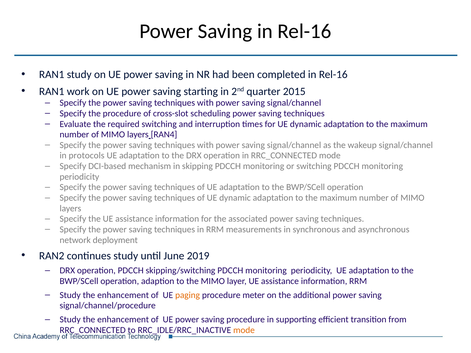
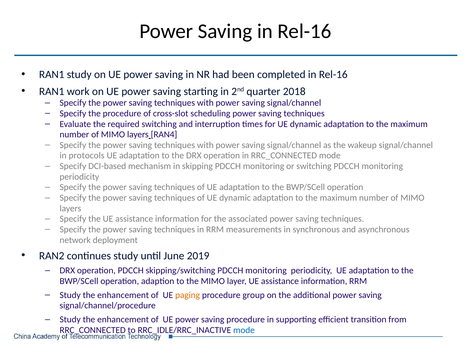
2015: 2015 -> 2018
meter: meter -> group
mode at (244, 330) colour: orange -> blue
